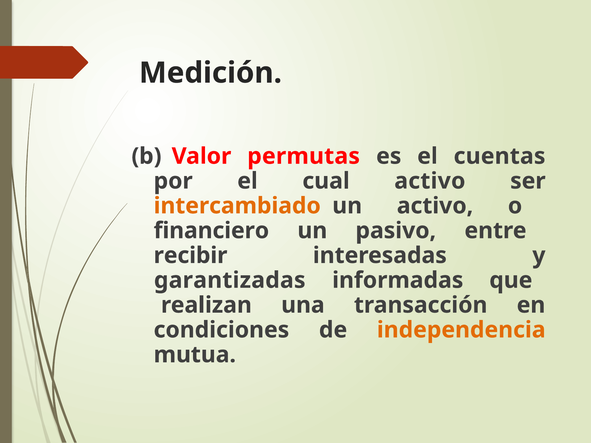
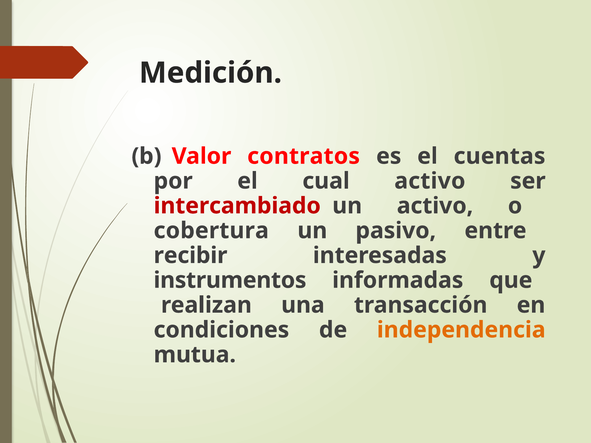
permutas: permutas -> contratos
intercambiado colour: orange -> red
financiero: financiero -> cobertura
garantizadas: garantizadas -> instrumentos
